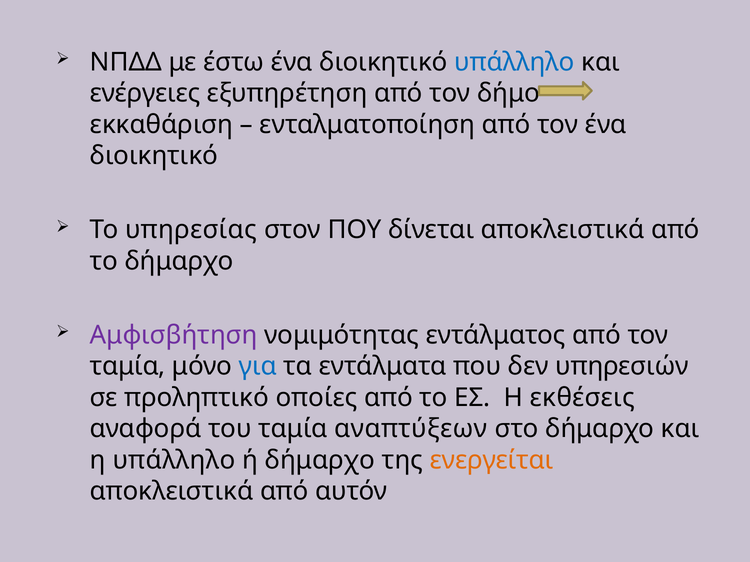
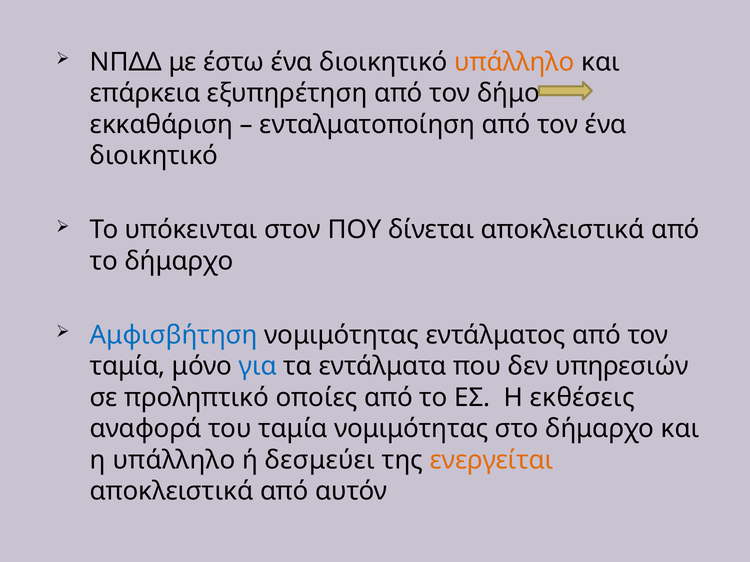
υπάλληλο at (514, 62) colour: blue -> orange
ενέργειες: ενέργειες -> επάρκεια
υπηρεσίας: υπηρεσίας -> υπόκεινται
Αμφισβήτηση colour: purple -> blue
ταμία αναπτύξεων: αναπτύξεων -> νομιμότητας
ή δήμαρχο: δήμαρχο -> δεσμεύει
